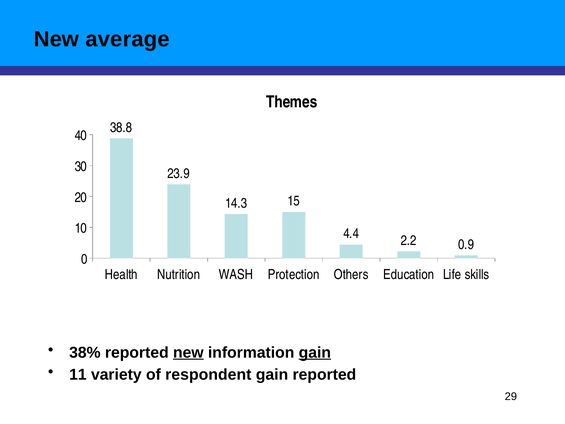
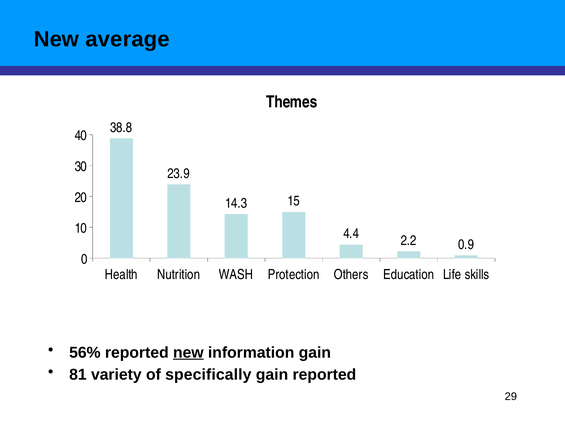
38%: 38% -> 56%
gain at (315, 352) underline: present -> none
11: 11 -> 81
respondent: respondent -> specifically
